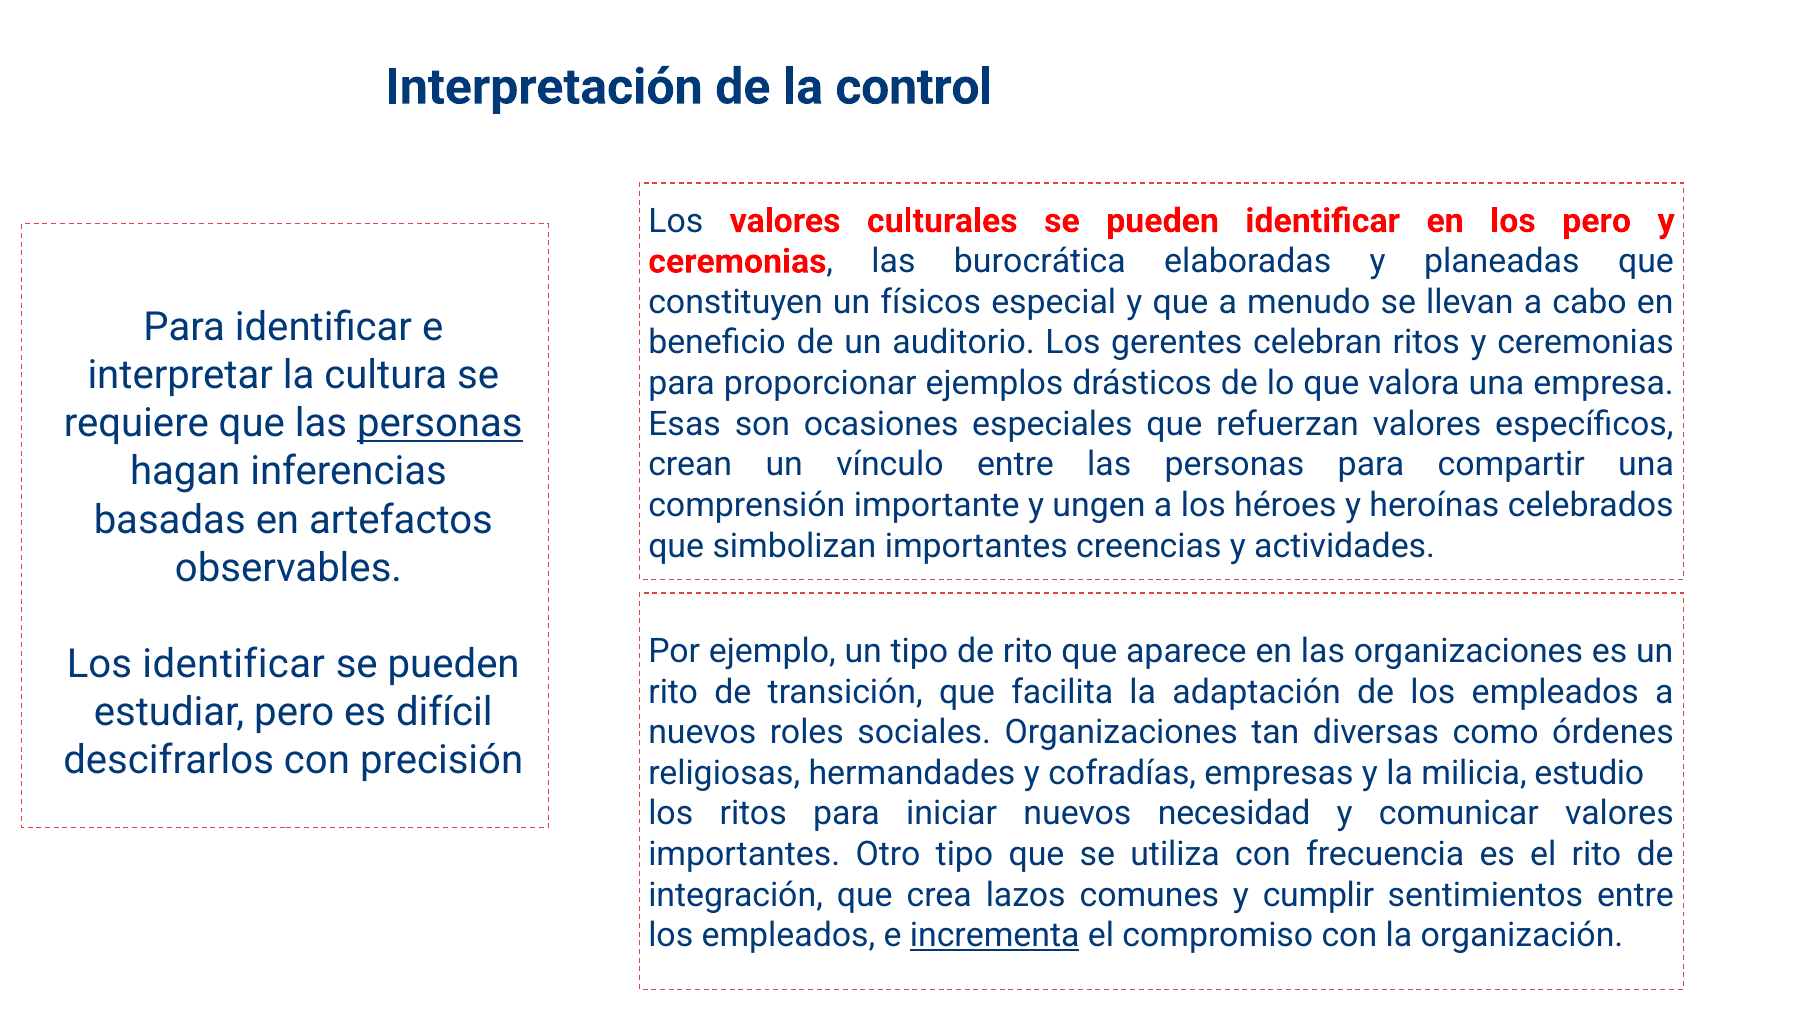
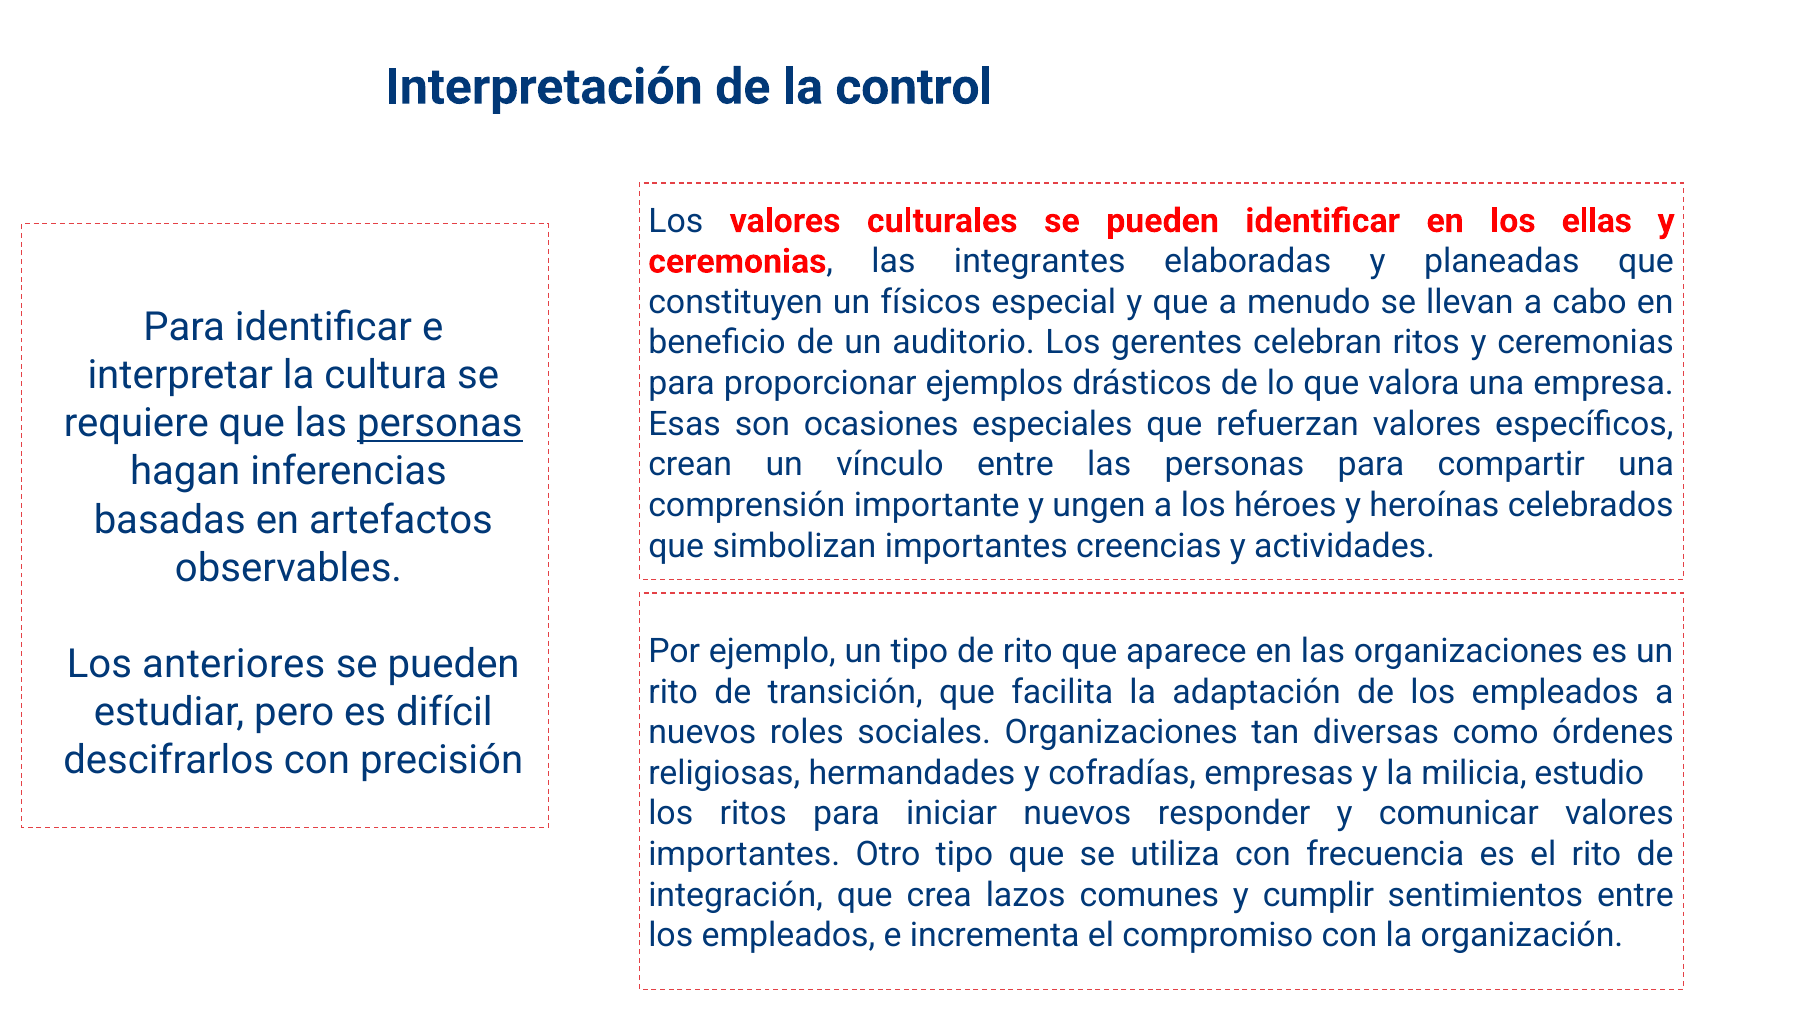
los pero: pero -> ellas
burocrática: burocrática -> integrantes
Los identificar: identificar -> anteriores
necesidad: necesidad -> responder
incrementa underline: present -> none
